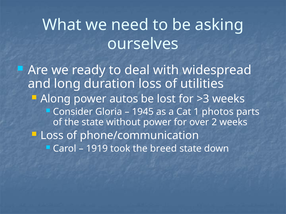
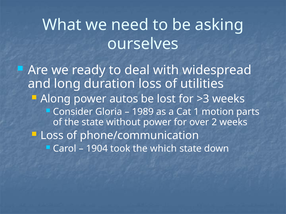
1945: 1945 -> 1989
photos: photos -> motion
1919: 1919 -> 1904
breed: breed -> which
